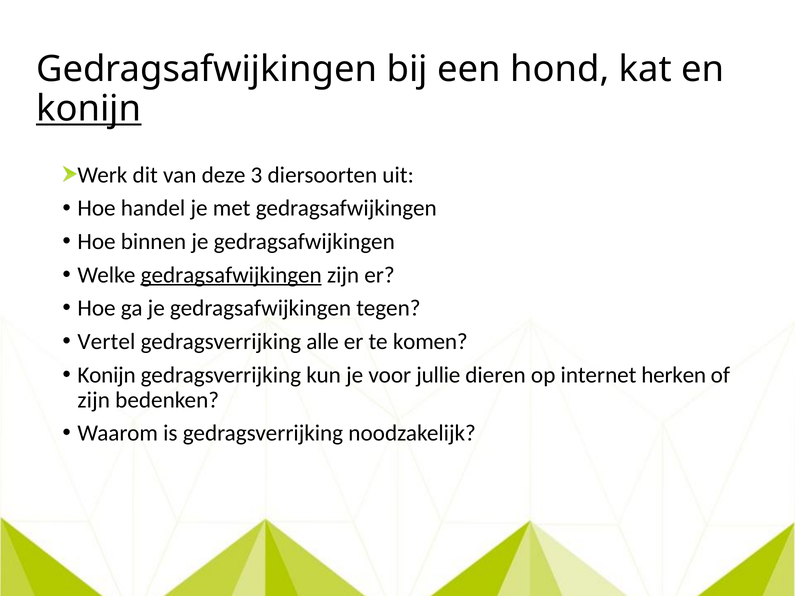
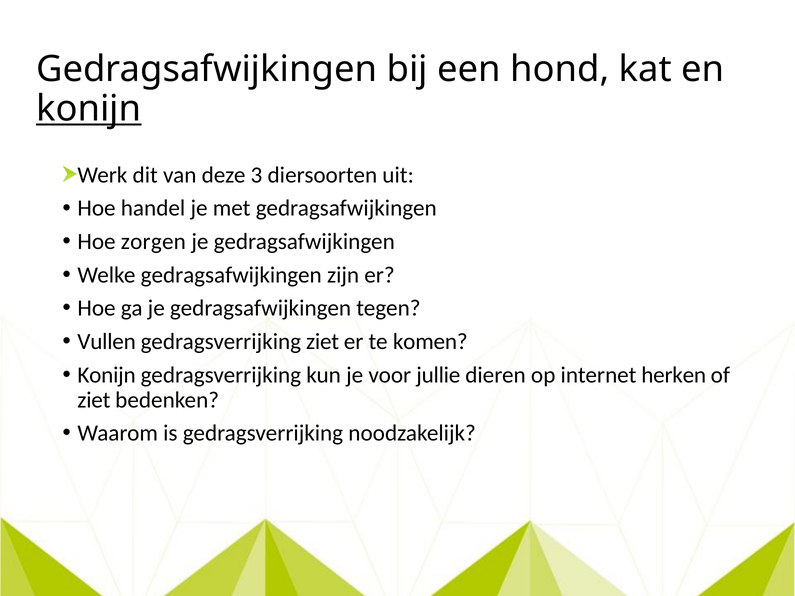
binnen: binnen -> zorgen
gedragsafwijkingen at (231, 275) underline: present -> none
Vertel: Vertel -> Vullen
gedragsverrijking alle: alle -> ziet
zijn at (94, 400): zijn -> ziet
